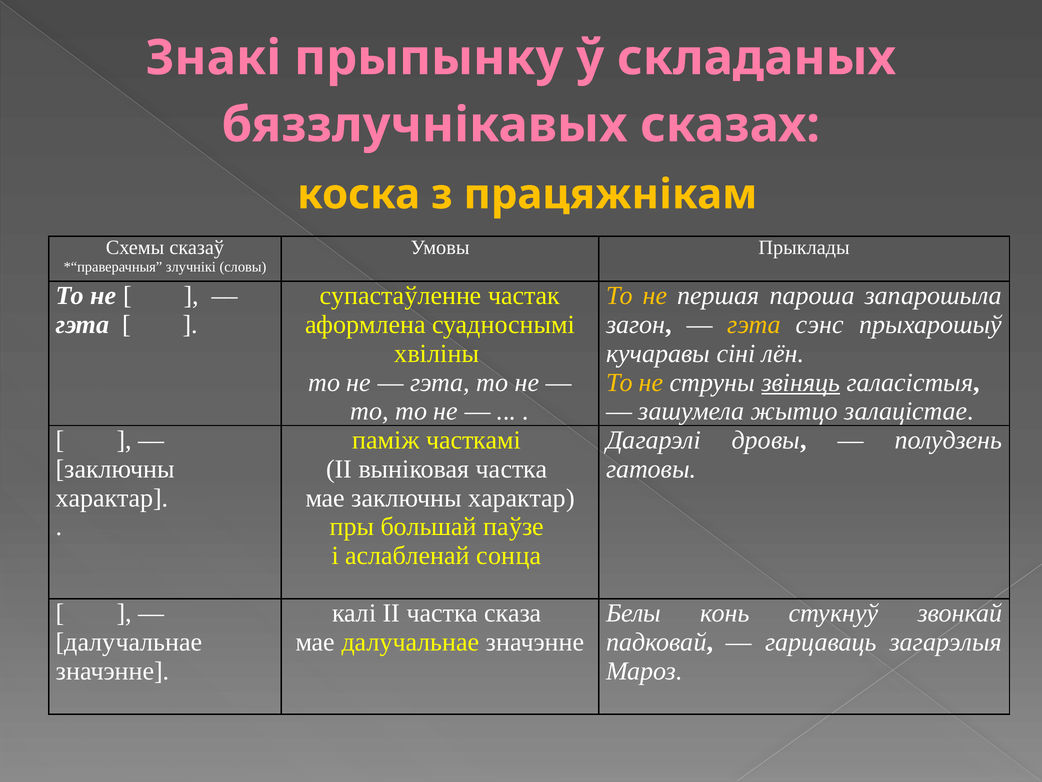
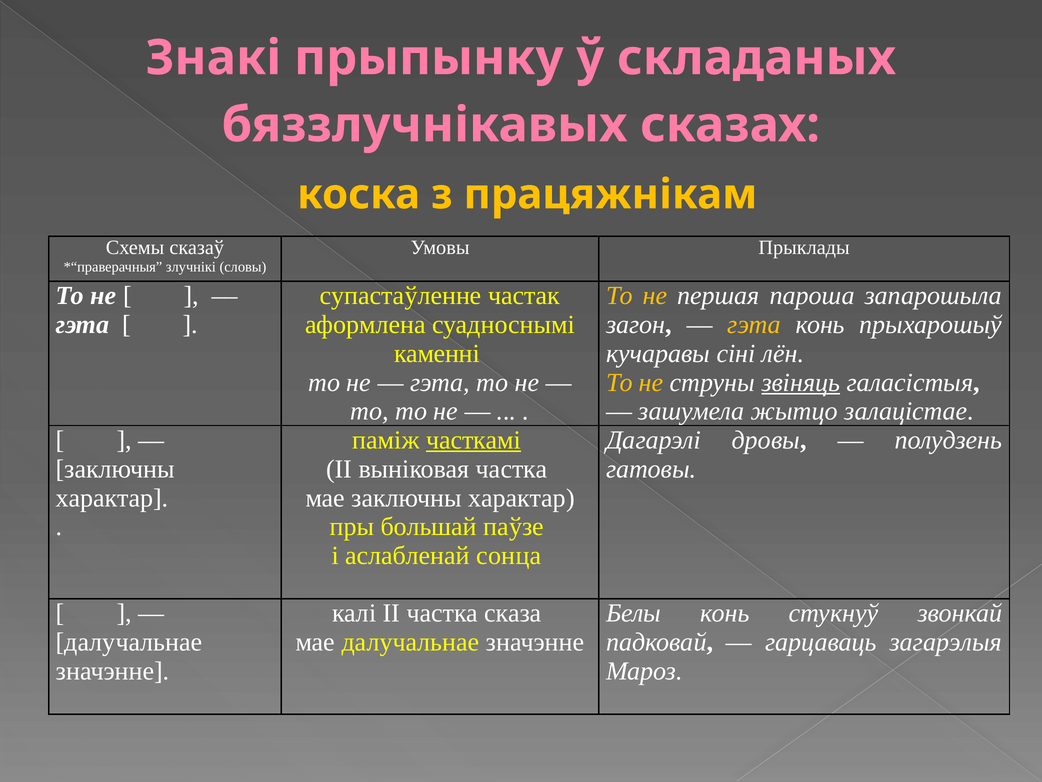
гэта сэнс: сэнс -> конь
хвіліны: хвіліны -> каменні
часткамі underline: none -> present
